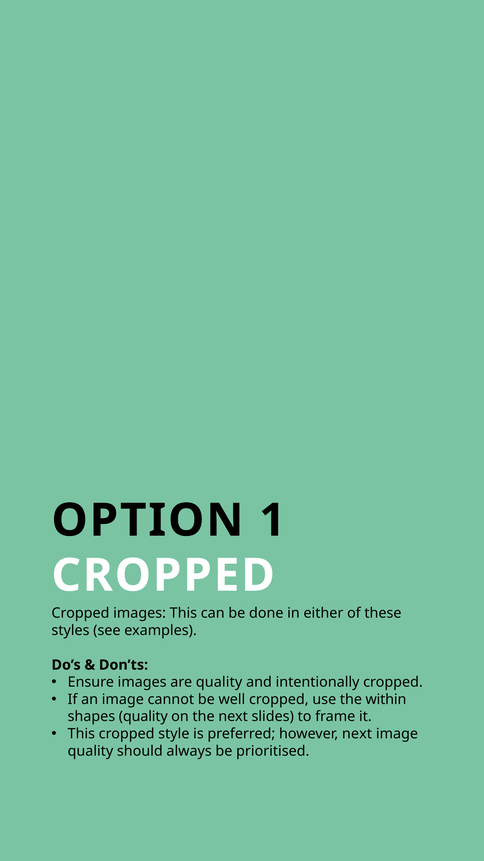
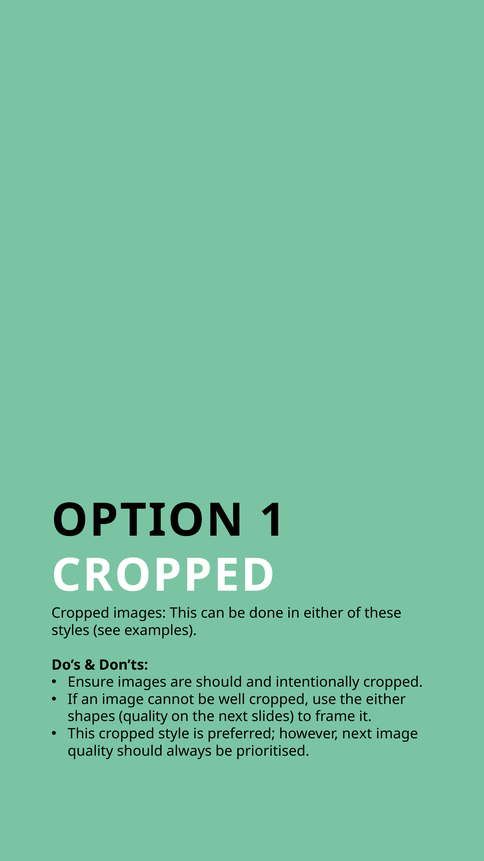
are quality: quality -> should
the within: within -> either
